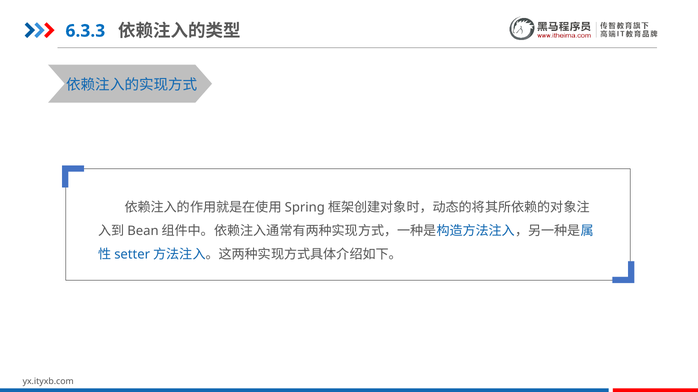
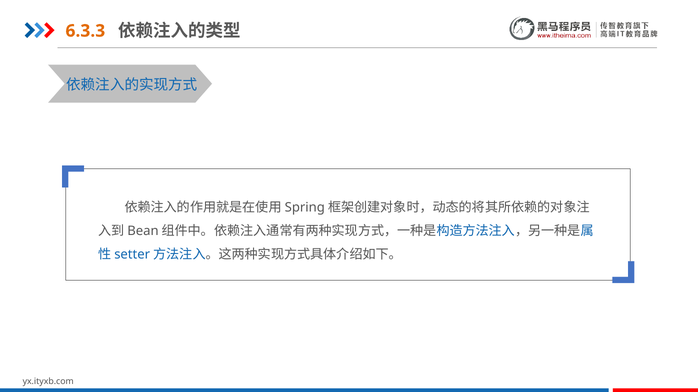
6.3.3 colour: blue -> orange
